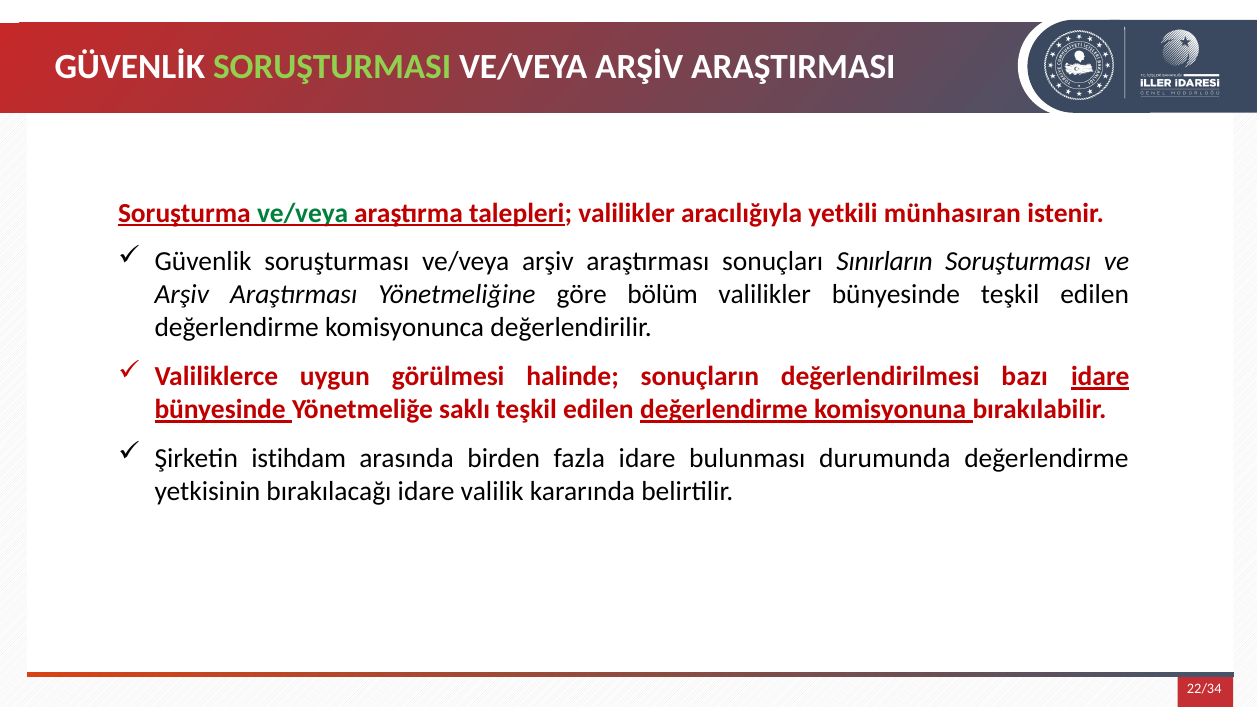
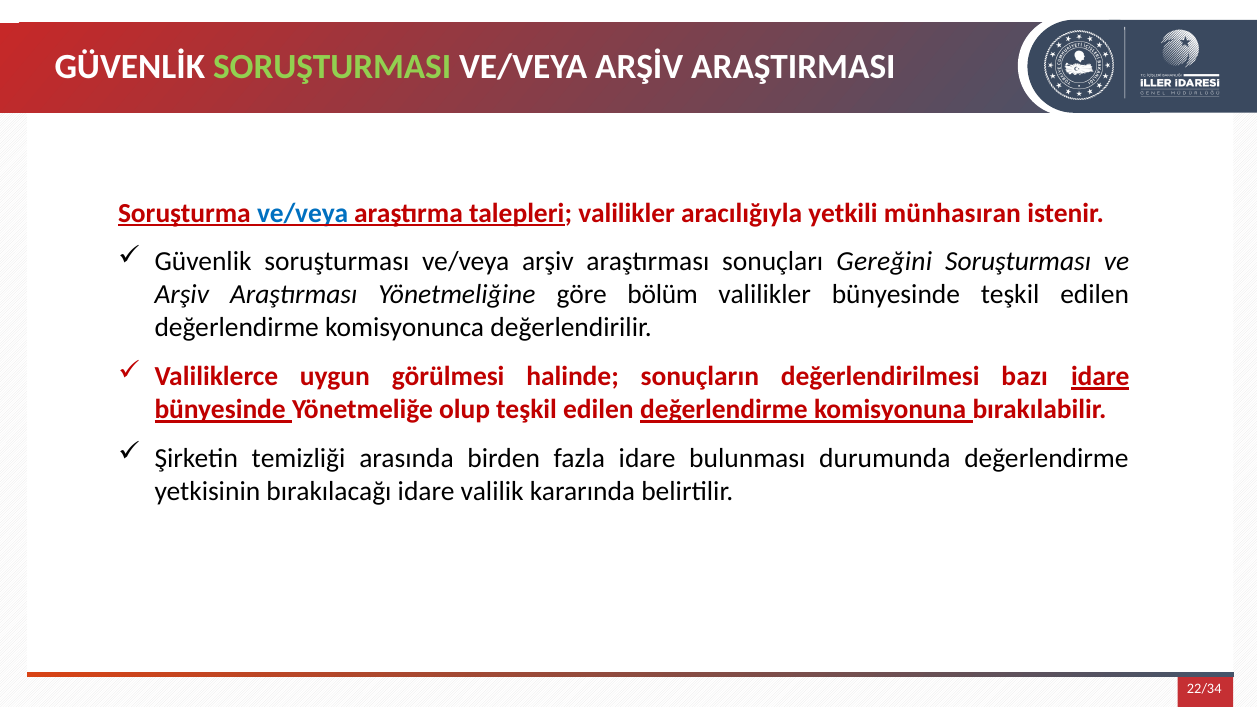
ve/veya at (303, 213) colour: green -> blue
Sınırların: Sınırların -> Gereğini
saklı: saklı -> olup
istihdam: istihdam -> temizliği
